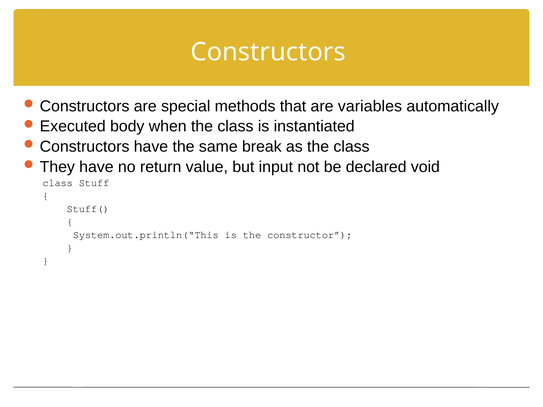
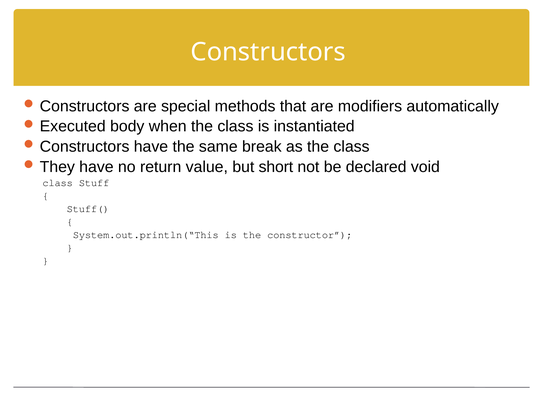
variables: variables -> modifiers
input: input -> short
